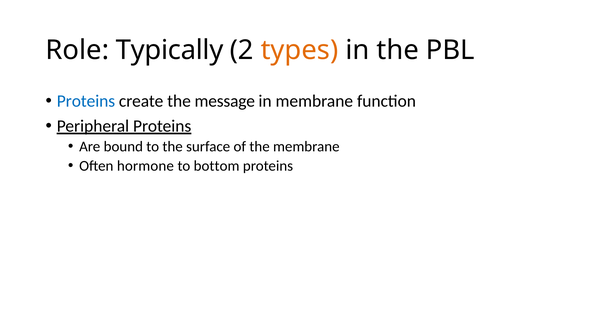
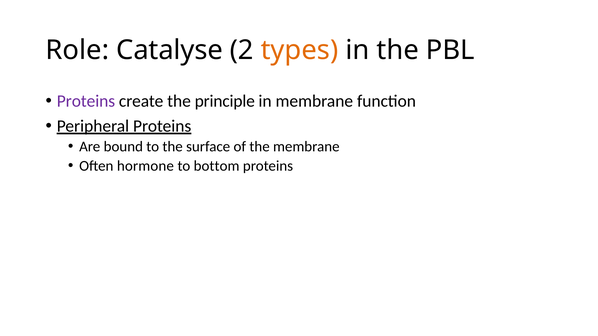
Typically: Typically -> Catalyse
Proteins at (86, 101) colour: blue -> purple
message: message -> principle
